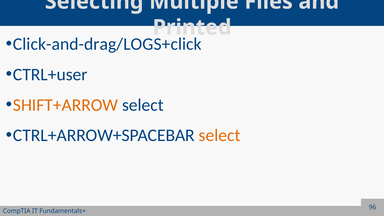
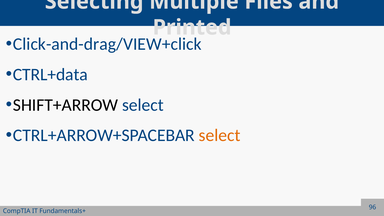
Click-and-drag/LOGS+click: Click-and-drag/LOGS+click -> Click-and-drag/VIEW+click
CTRL+user: CTRL+user -> CTRL+data
SHIFT+ARROW colour: orange -> black
